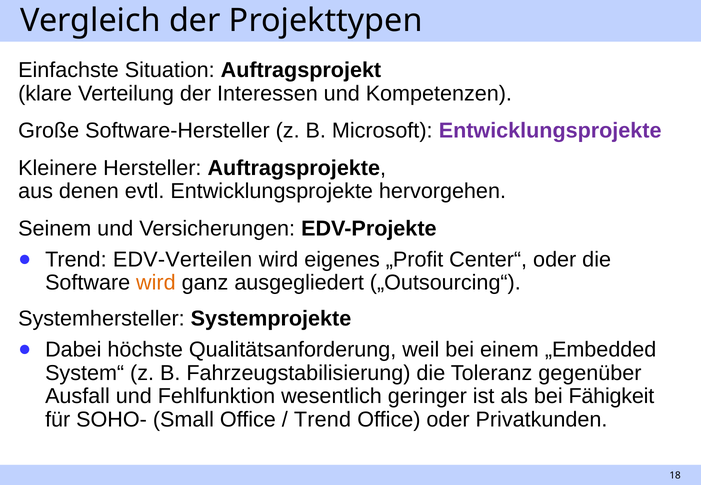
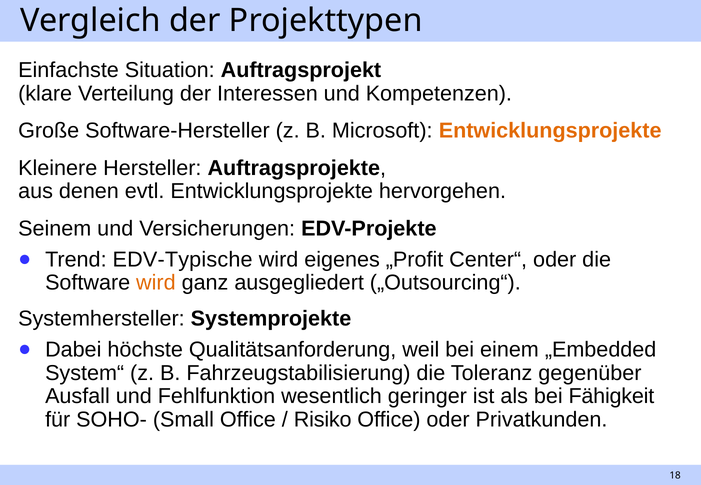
Entwicklungsprojekte at (550, 131) colour: purple -> orange
EDV-Verteilen: EDV-Verteilen -> EDV-Typische
Trend at (322, 420): Trend -> Risiko
